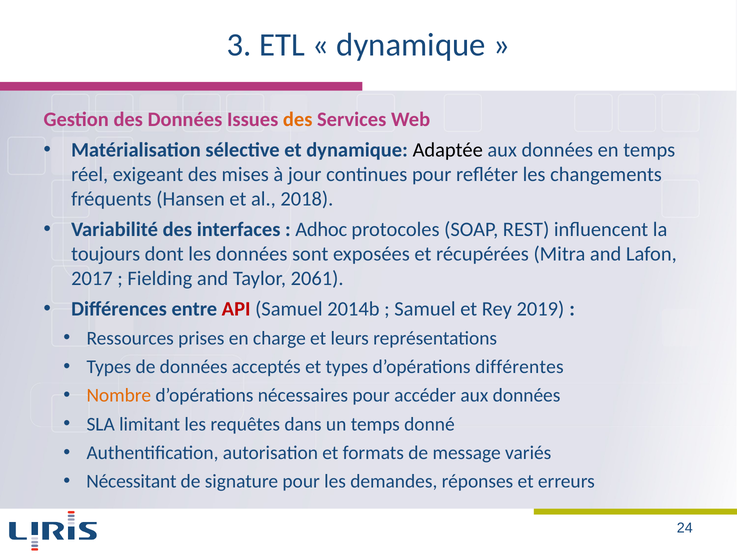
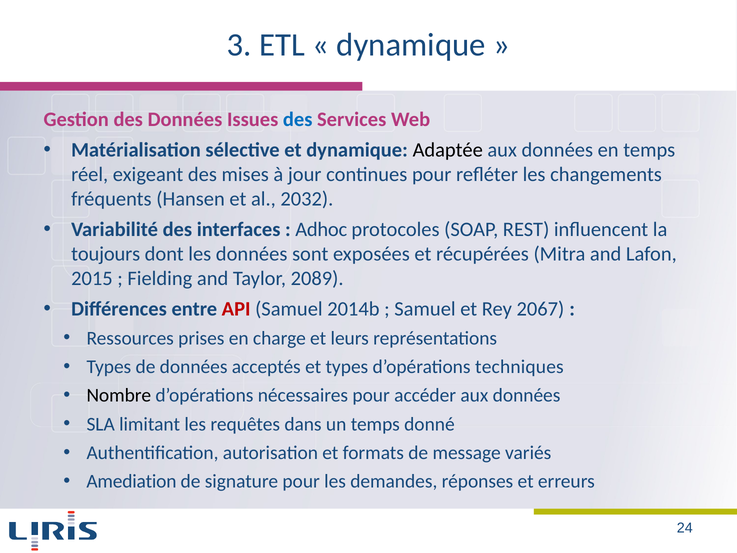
des at (298, 120) colour: orange -> blue
2018: 2018 -> 2032
2017: 2017 -> 2015
2061: 2061 -> 2089
2019: 2019 -> 2067
différentes: différentes -> techniques
Nombre colour: orange -> black
Nécessitant: Nécessitant -> Amediation
